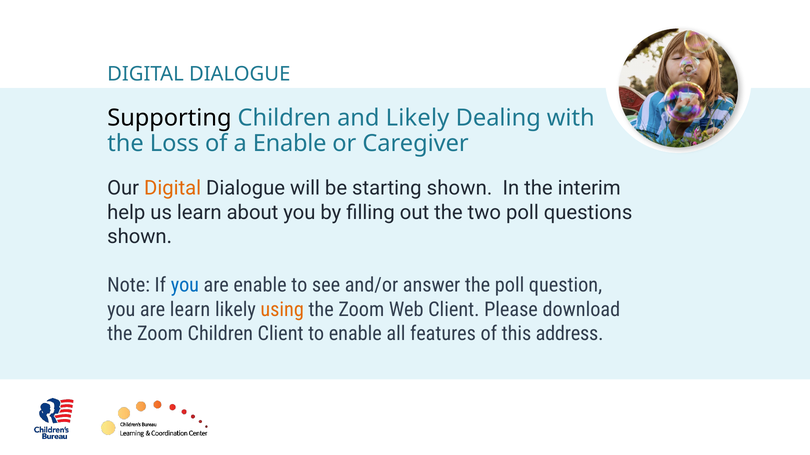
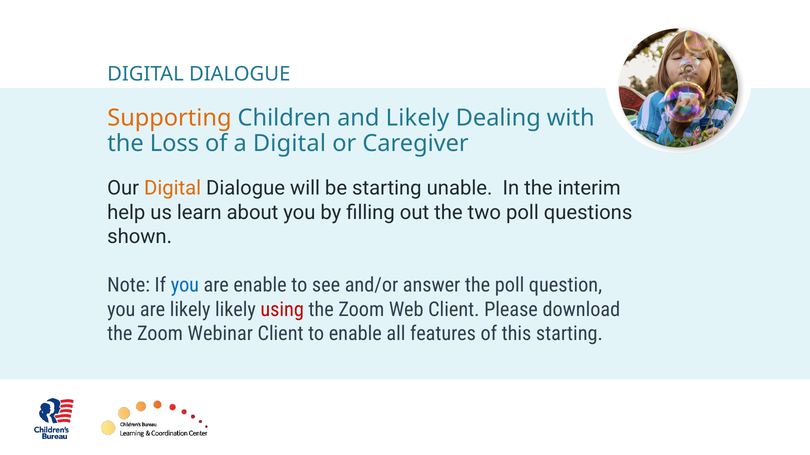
Supporting colour: black -> orange
a Enable: Enable -> Digital
starting shown: shown -> unable
are learn: learn -> likely
using colour: orange -> red
Zoom Children: Children -> Webinar
this address: address -> starting
